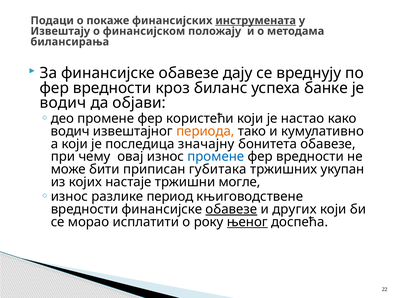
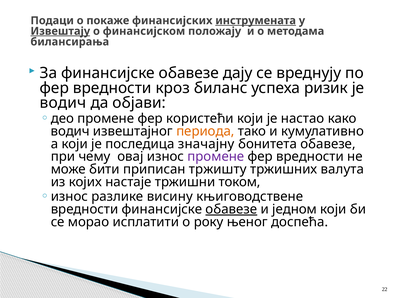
Извештају underline: none -> present
банке: банке -> ризик
промене at (216, 156) colour: blue -> purple
губитака: губитака -> тржишту
укупан: укупан -> валута
могле: могле -> током
период: период -> висину
других: других -> једном
њеног underline: present -> none
